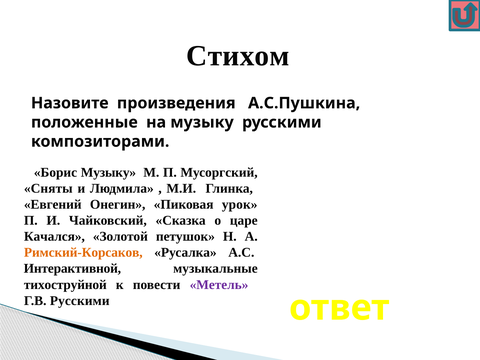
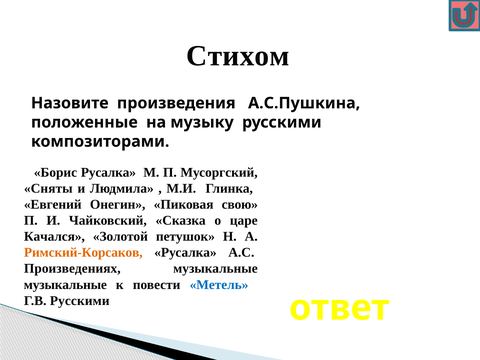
Борис Музыку: Музыку -> Русалка
урок: урок -> свою
Интерактивной: Интерактивной -> Произведениях
тихоструйной at (65, 285): тихоструйной -> музыкальные
Метель colour: purple -> blue
